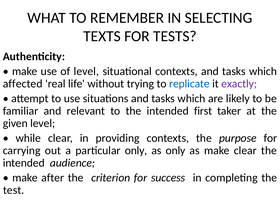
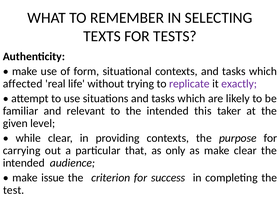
of level: level -> form
replicate colour: blue -> purple
first: first -> this
particular only: only -> that
after: after -> issue
